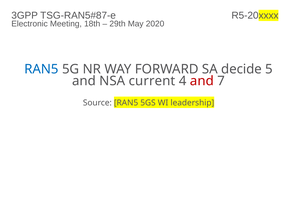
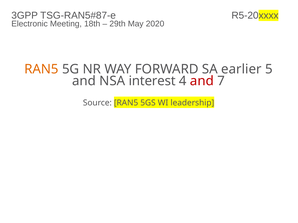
RAN5 at (41, 69) colour: blue -> orange
decide: decide -> earlier
current: current -> interest
